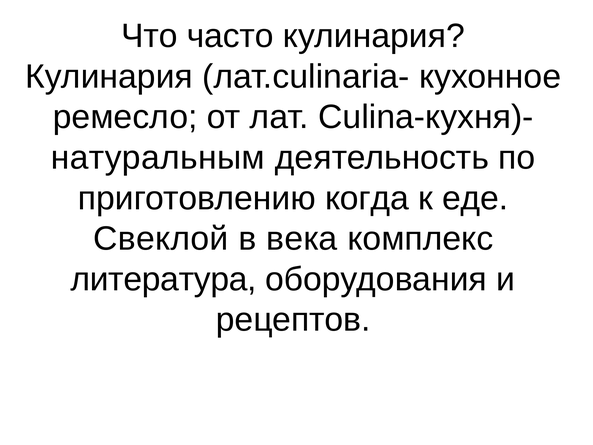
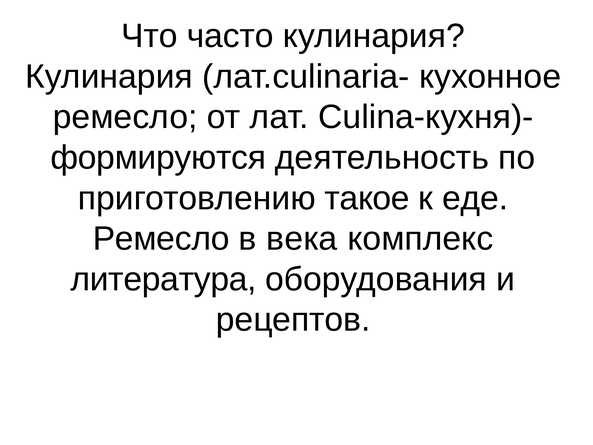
натуральным: натуральным -> формируются
когда: когда -> такое
Свеклой at (161, 239): Свеклой -> Ремесло
